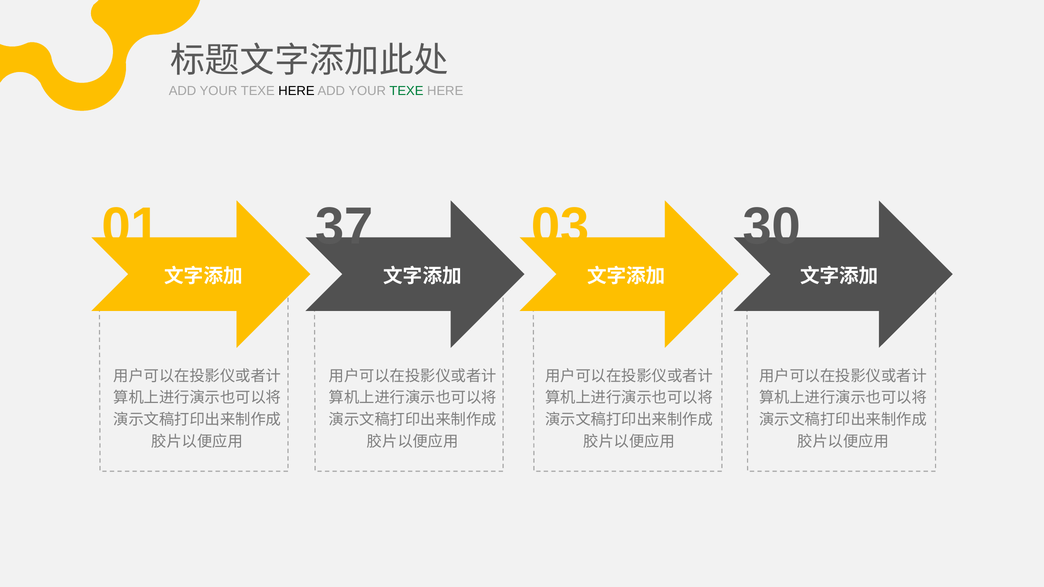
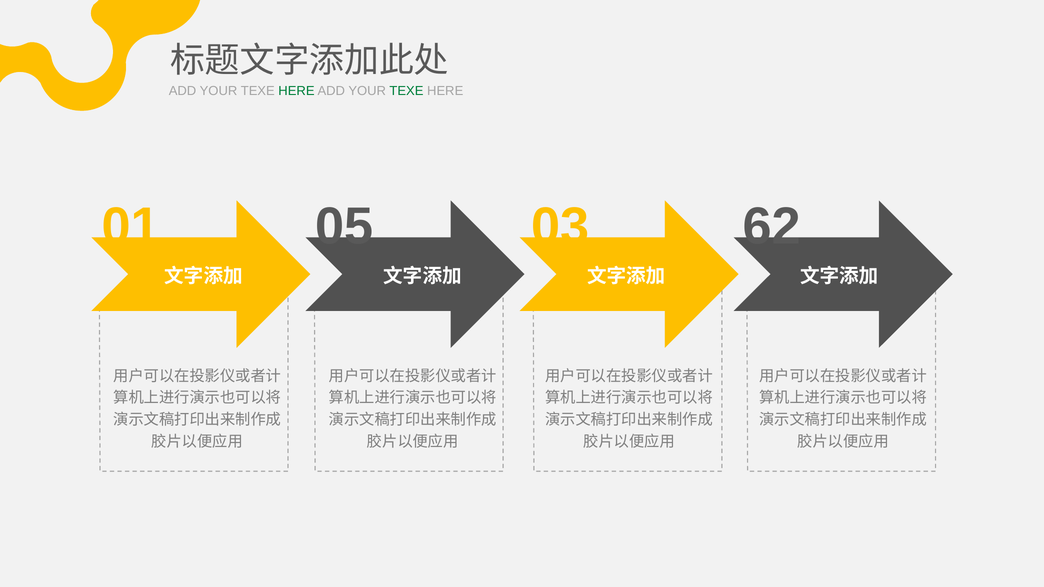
HERE at (296, 91) colour: black -> green
37: 37 -> 05
30: 30 -> 62
